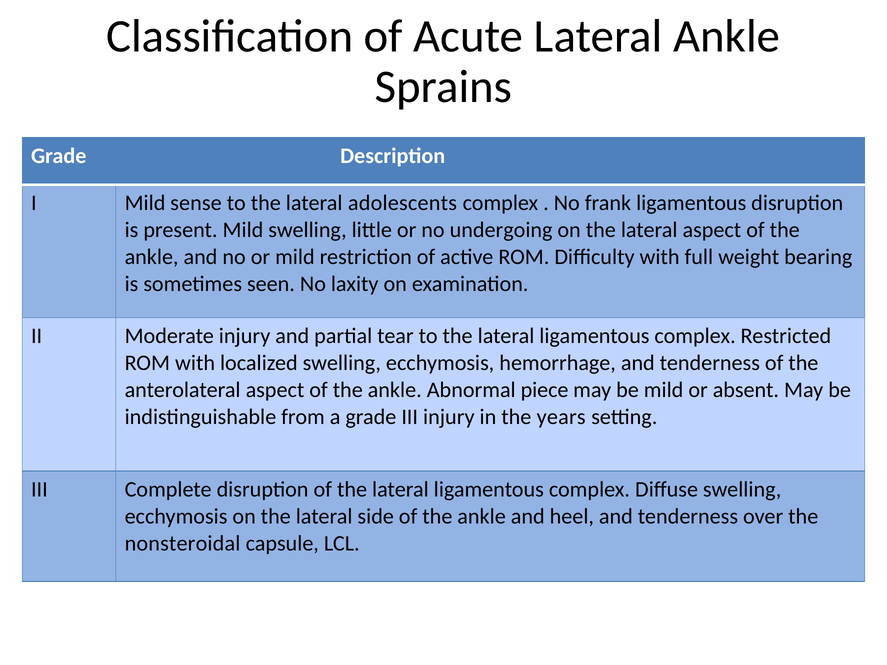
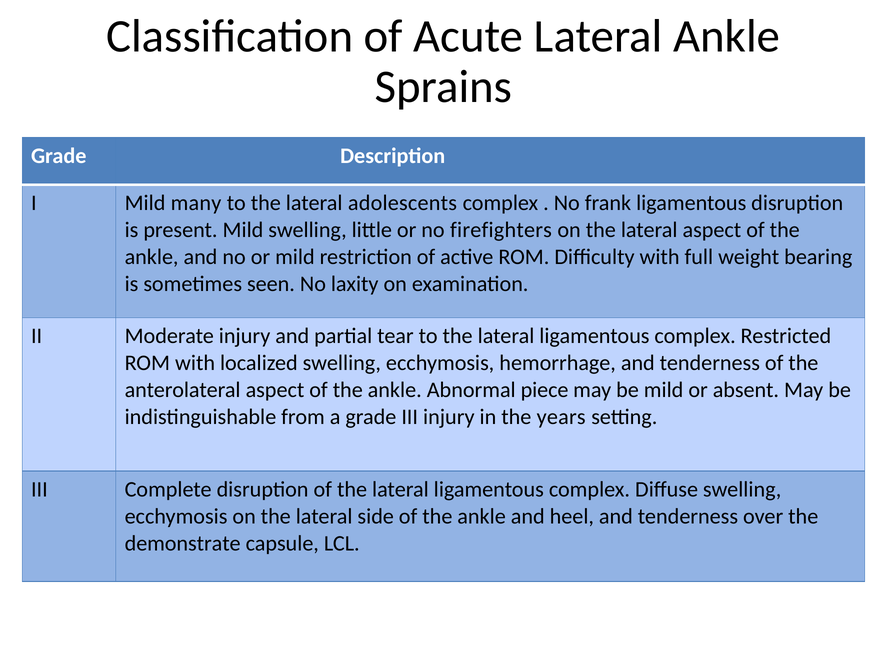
sense: sense -> many
undergoing: undergoing -> firefighters
nonsteroidal: nonsteroidal -> demonstrate
